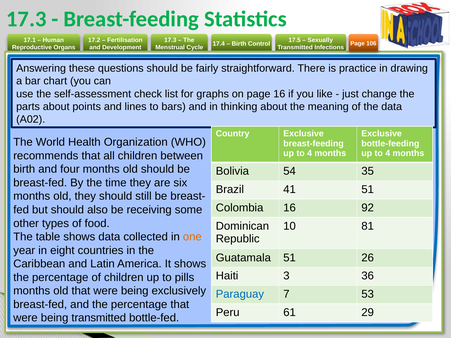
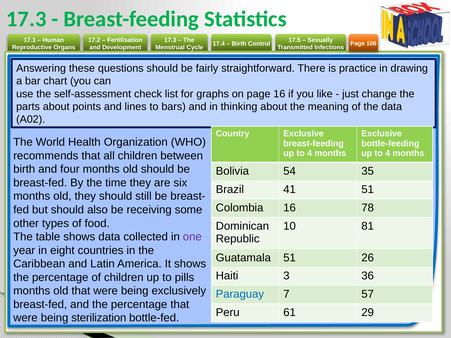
92: 92 -> 78
one colour: orange -> purple
53: 53 -> 57
being transmitted: transmitted -> sterilization
